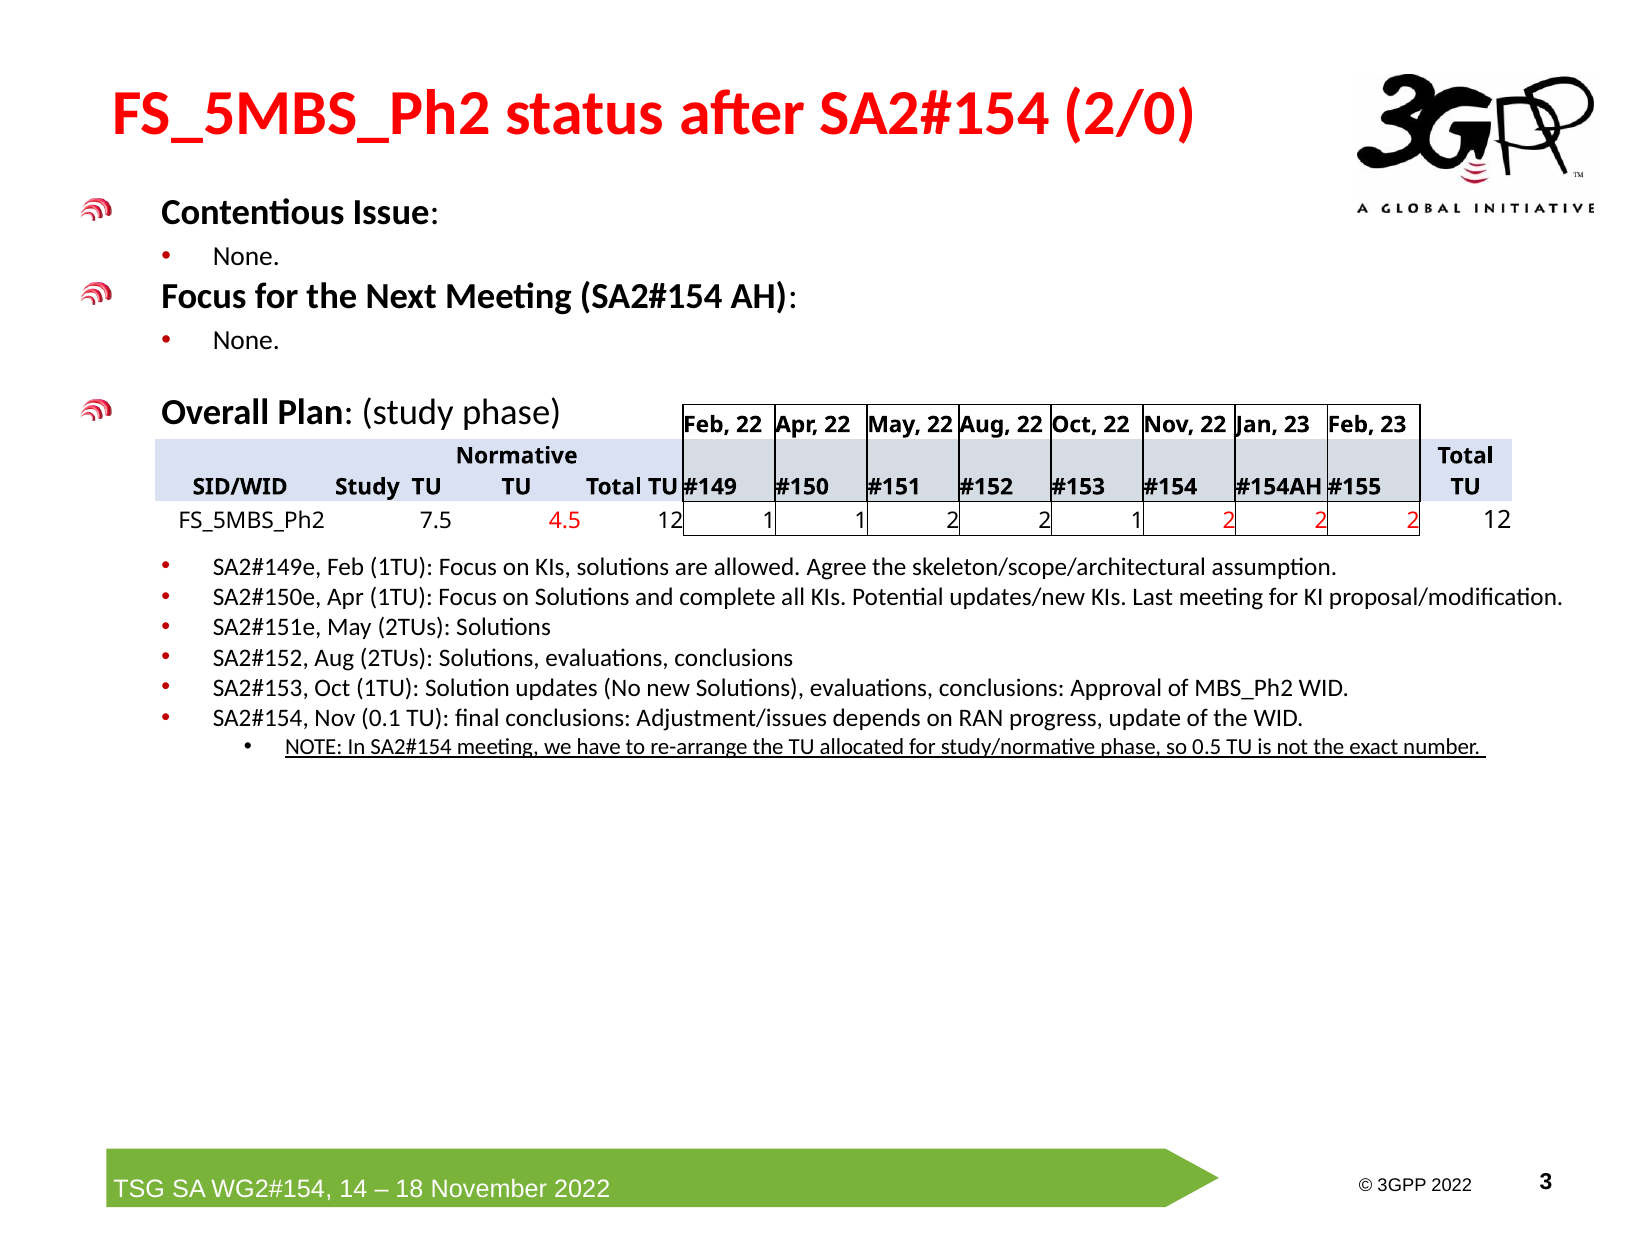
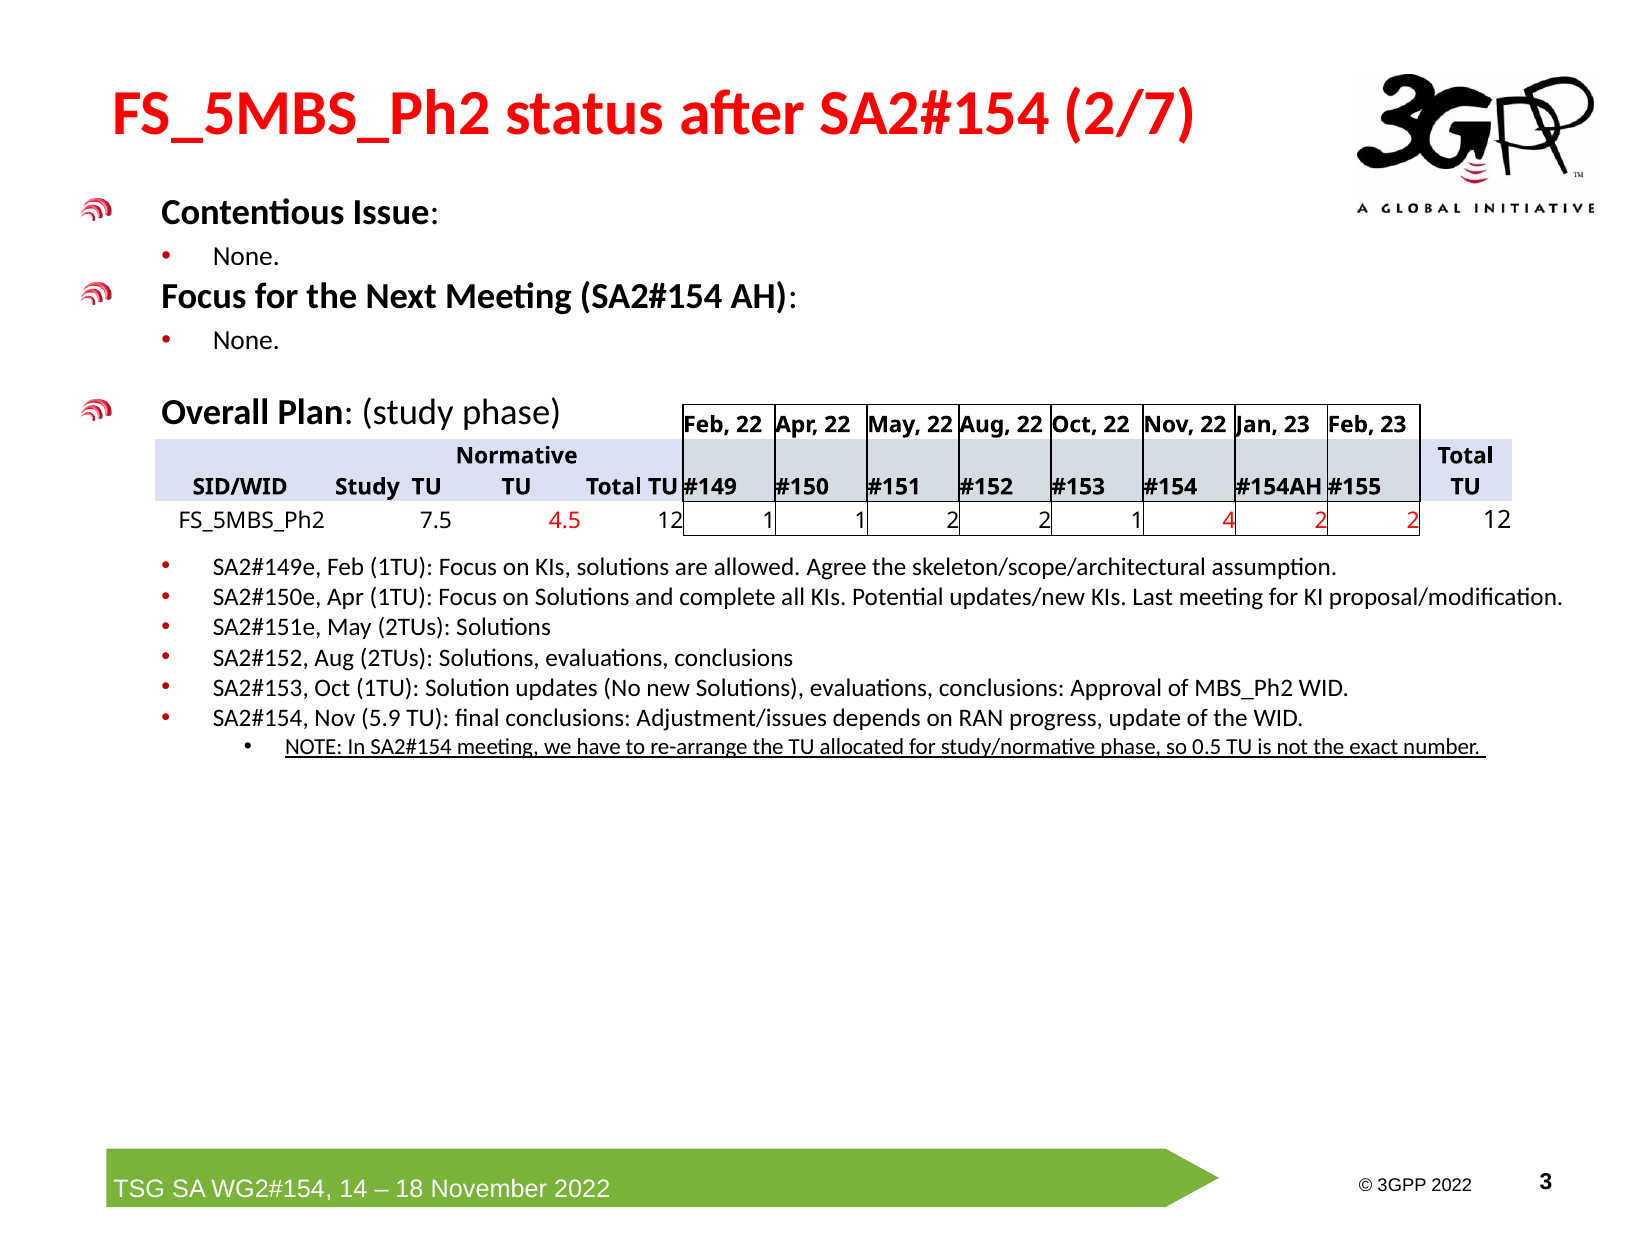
2/0: 2/0 -> 2/7
2 1 2: 2 -> 4
0.1: 0.1 -> 5.9
